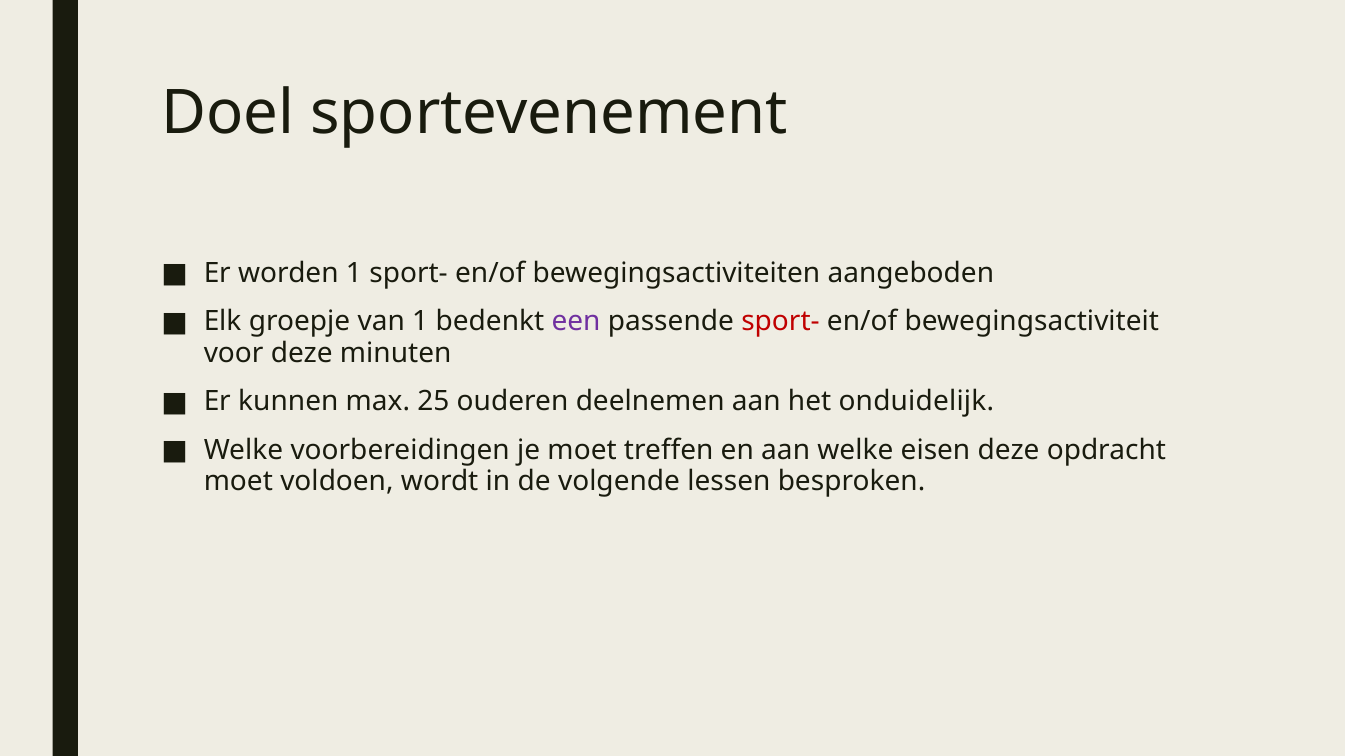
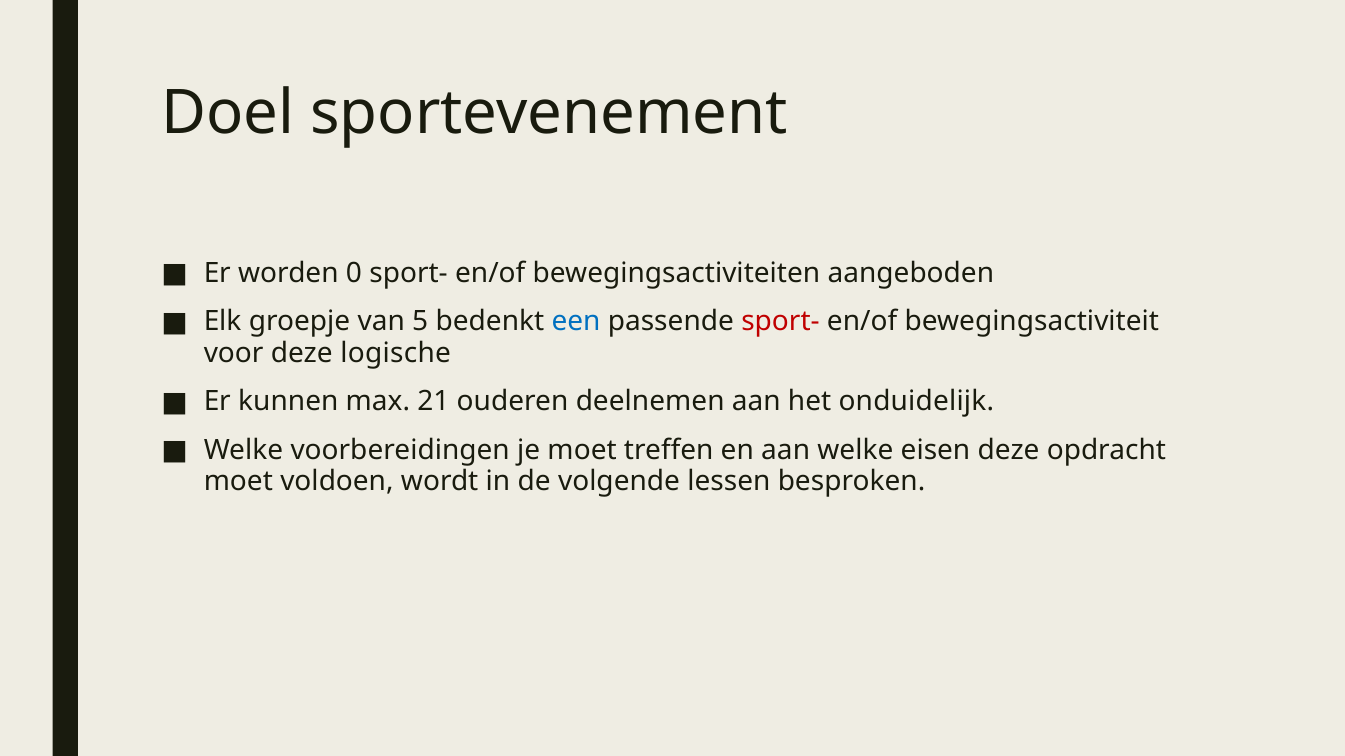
worden 1: 1 -> 0
van 1: 1 -> 5
een colour: purple -> blue
minuten: minuten -> logische
25: 25 -> 21
